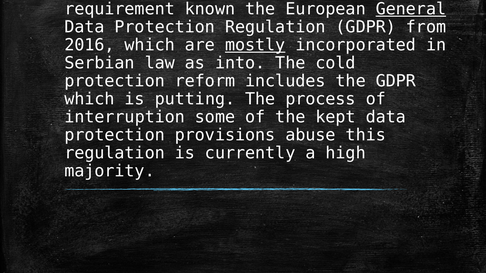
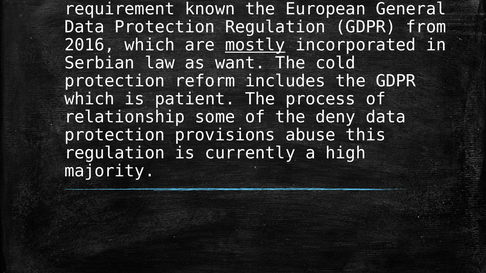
General underline: present -> none
into: into -> want
putting: putting -> patient
interruption: interruption -> relationship
kept: kept -> deny
